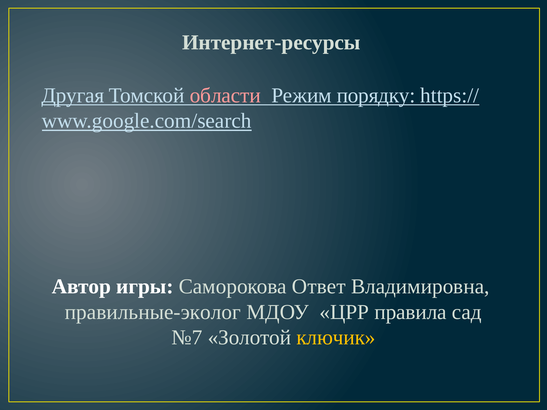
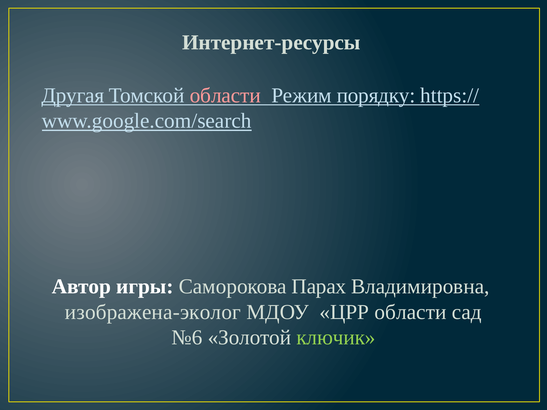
Ответ: Ответ -> Парах
правильные-эколог: правильные-эколог -> изображена-эколог
ЦРР правила: правила -> области
№7: №7 -> №6
ключик colour: yellow -> light green
